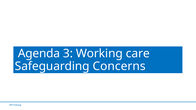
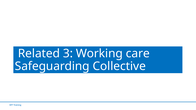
Agenda: Agenda -> Related
Concerns: Concerns -> Collective
